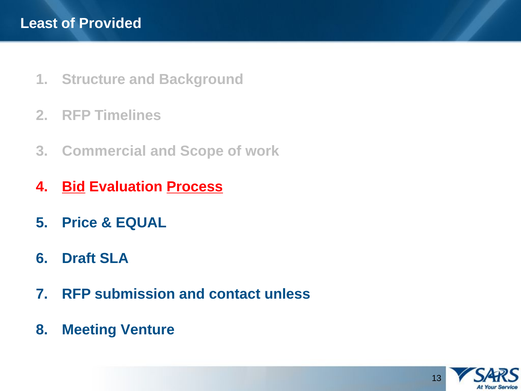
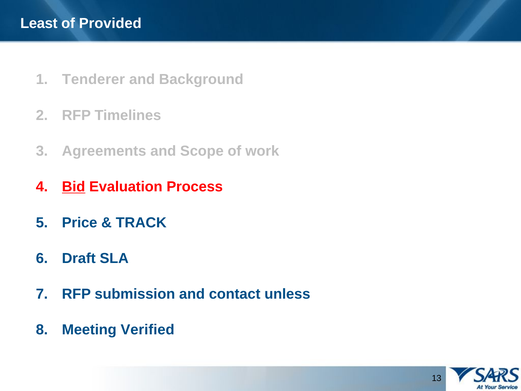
Structure: Structure -> Tenderer
Commercial: Commercial -> Agreements
Process underline: present -> none
EQUAL: EQUAL -> TRACK
Venture: Venture -> Verified
